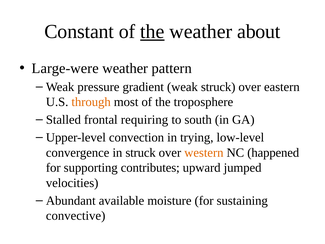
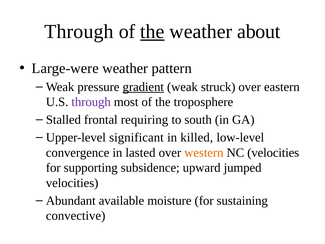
Constant at (79, 31): Constant -> Through
gradient underline: none -> present
through at (91, 102) colour: orange -> purple
convection: convection -> significant
trying: trying -> killed
in struck: struck -> lasted
NC happened: happened -> velocities
contributes: contributes -> subsidence
